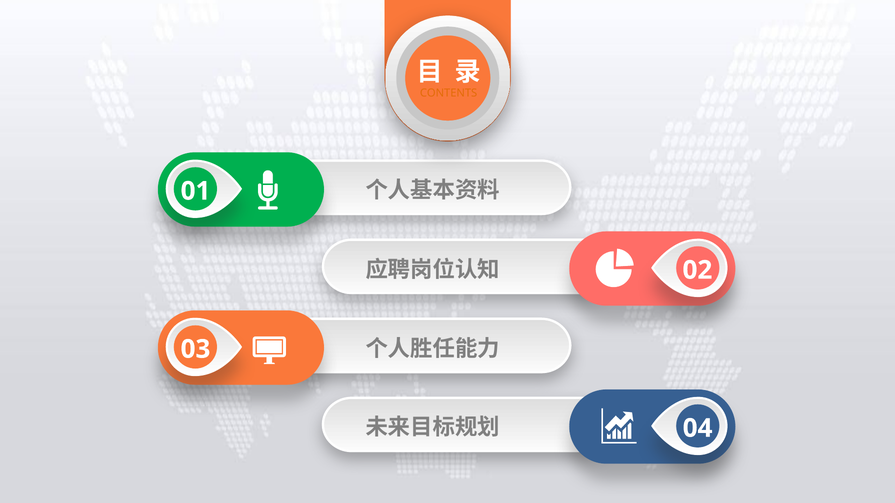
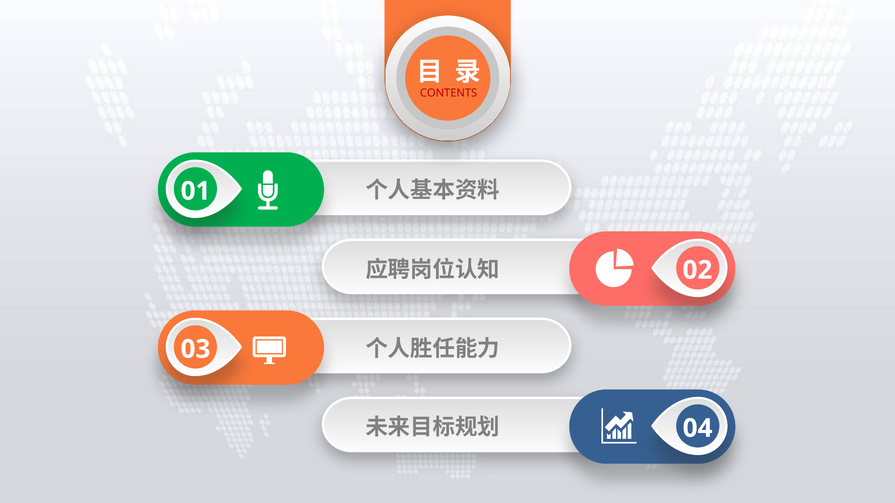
CONTENTS colour: orange -> red
